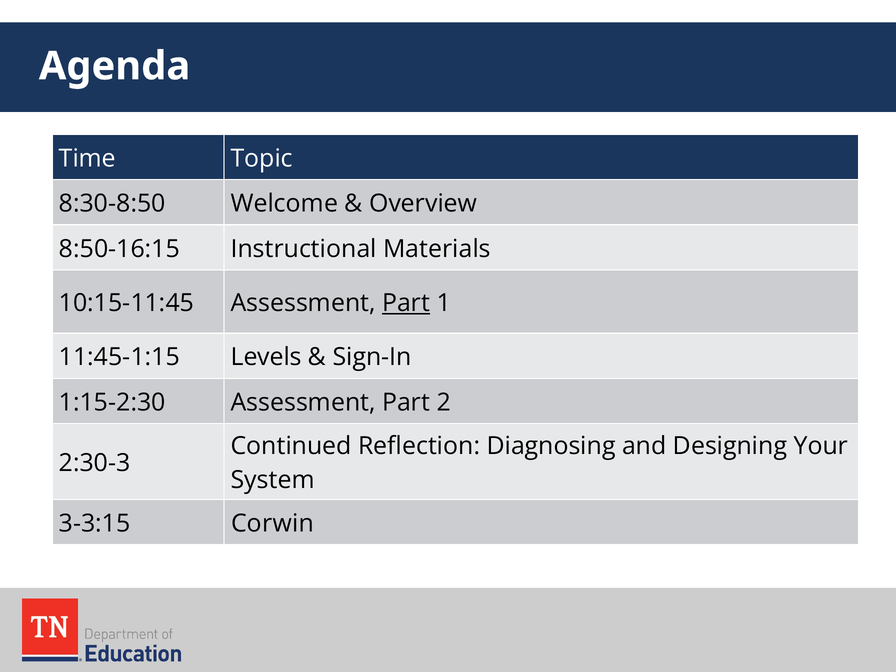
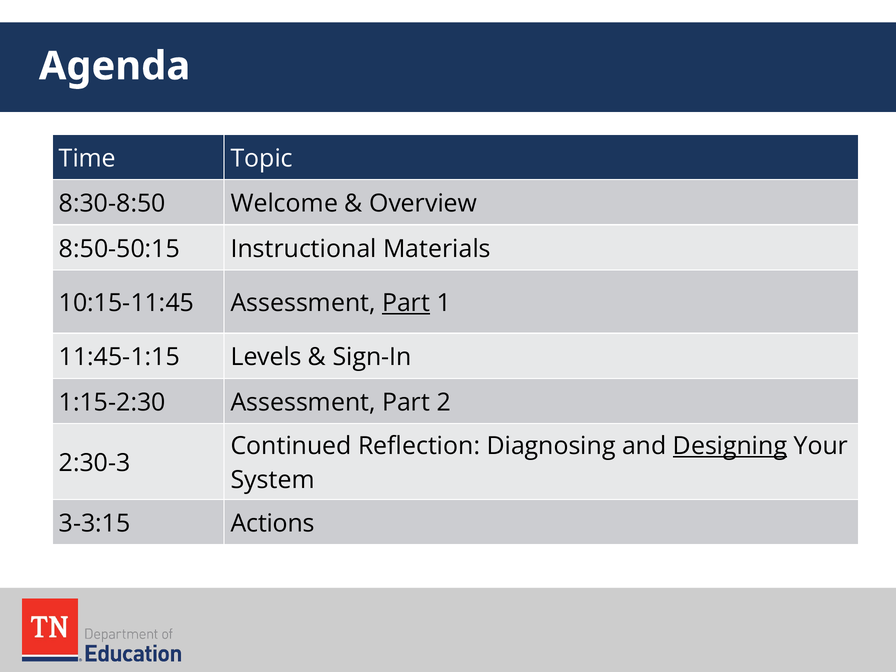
8:50-16:15: 8:50-16:15 -> 8:50-50:15
Designing underline: none -> present
Corwin: Corwin -> Actions
